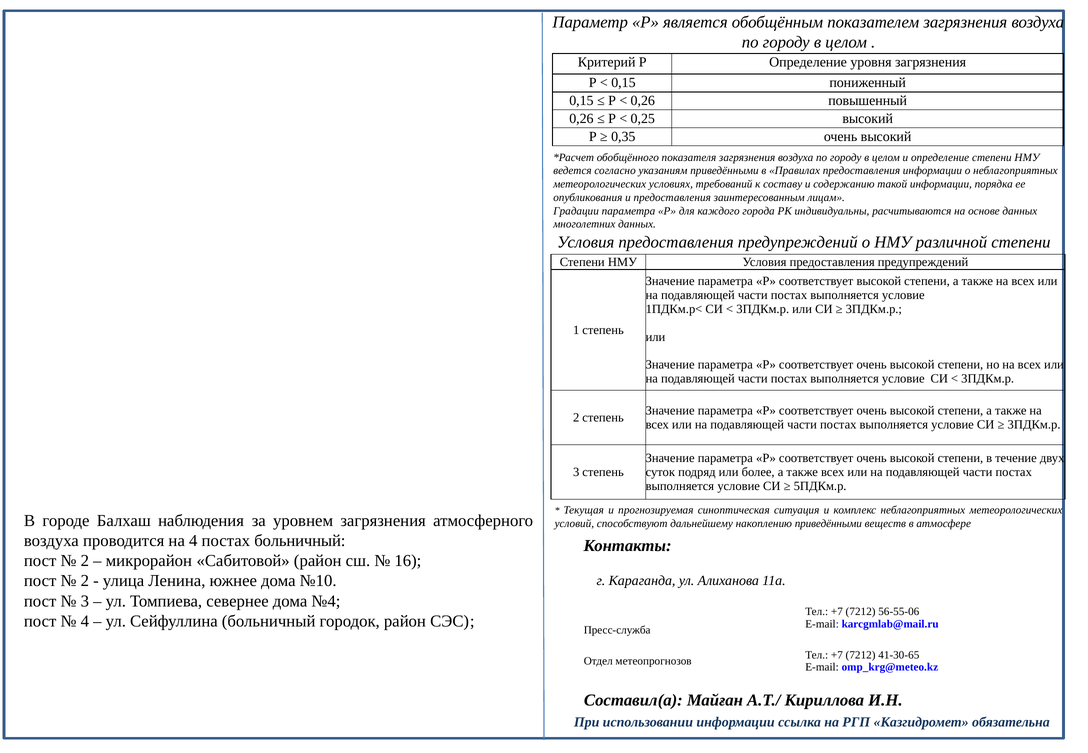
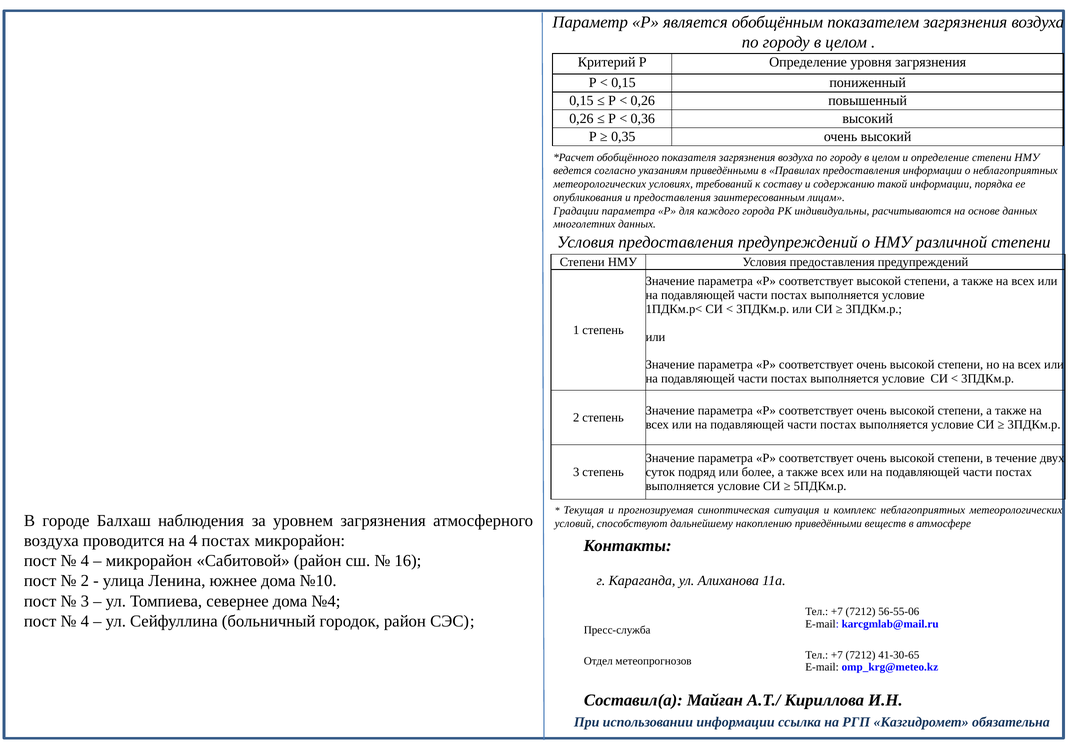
0,25: 0,25 -> 0,36
постах больничный: больничный -> микрорайон
2 at (85, 561): 2 -> 4
